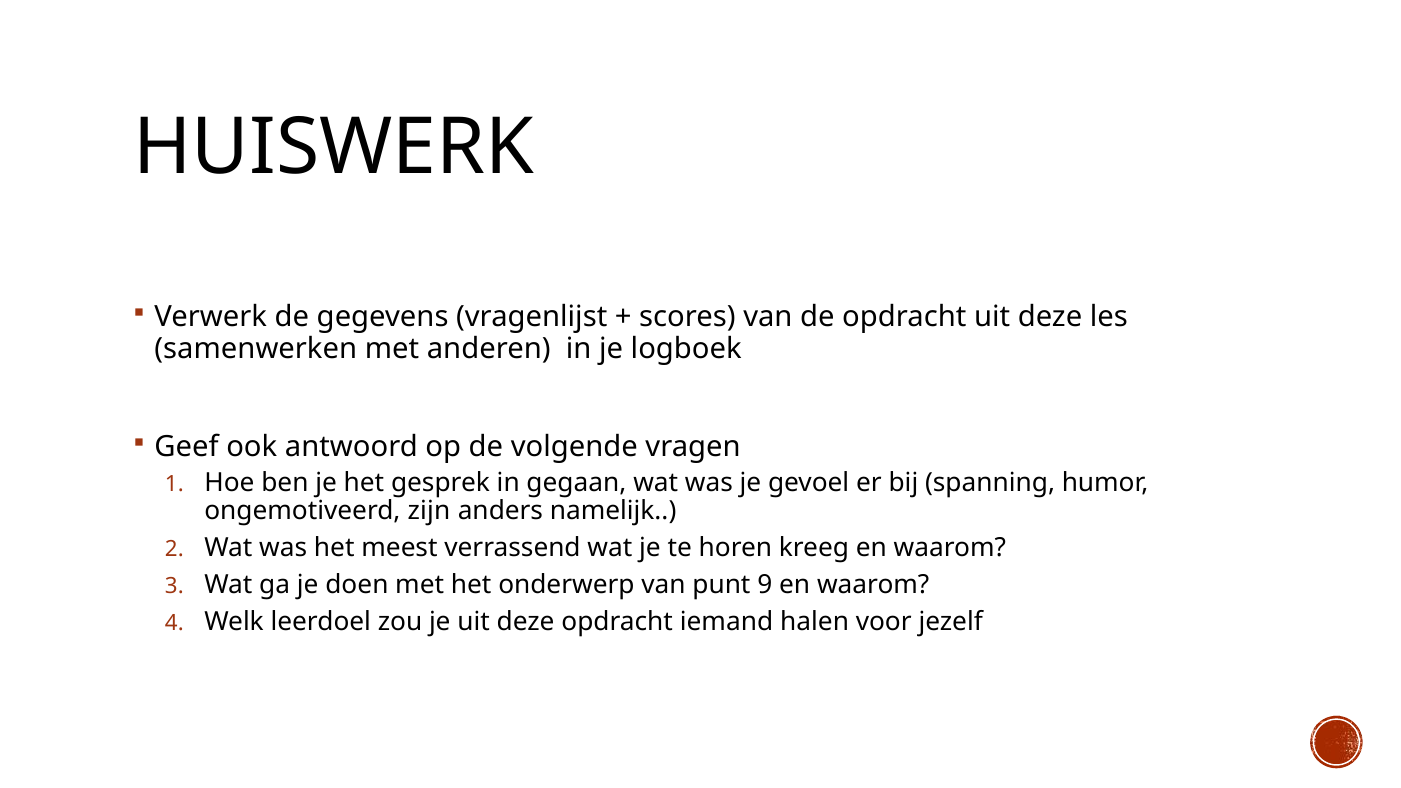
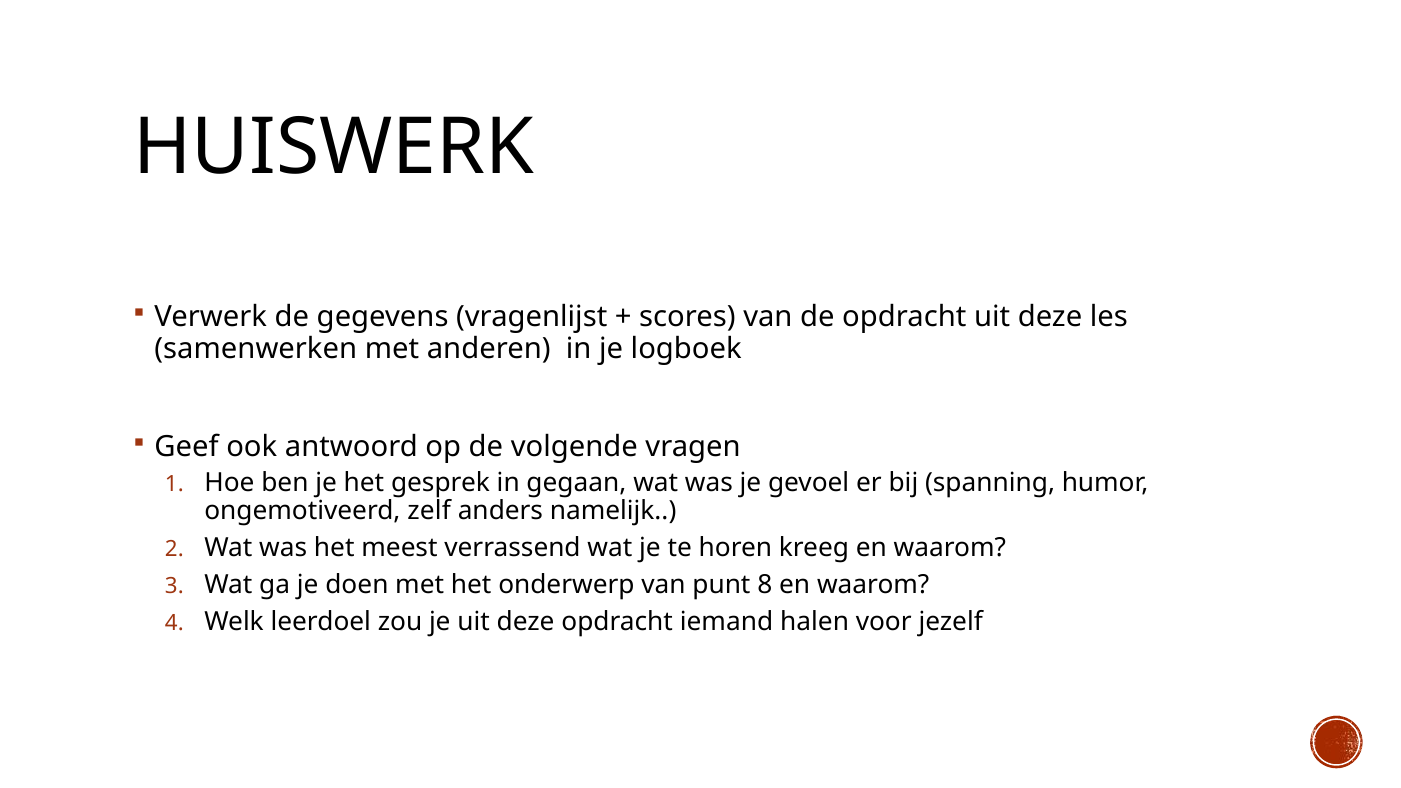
zijn: zijn -> zelf
9: 9 -> 8
